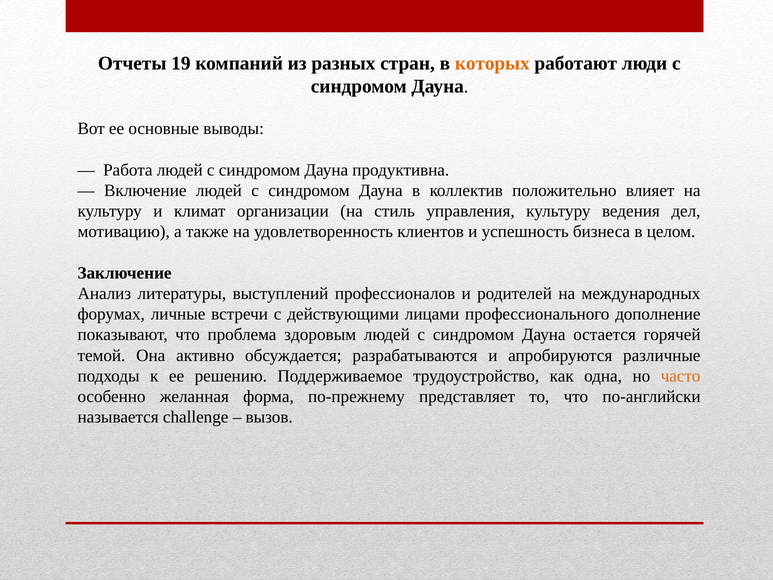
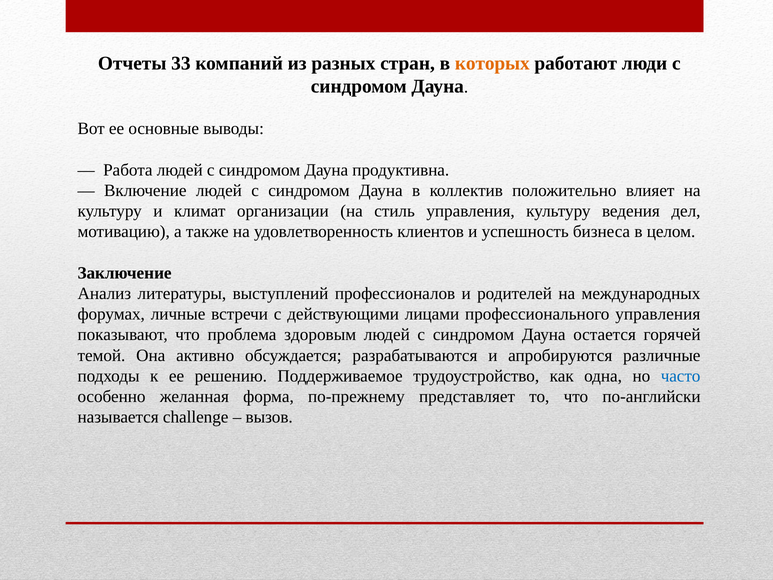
19: 19 -> 33
профессионального дополнение: дополнение -> управления
часто colour: orange -> blue
